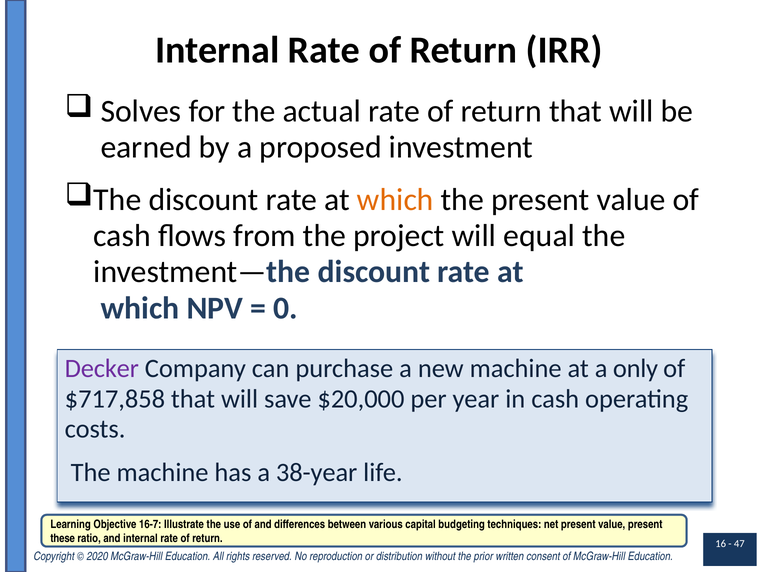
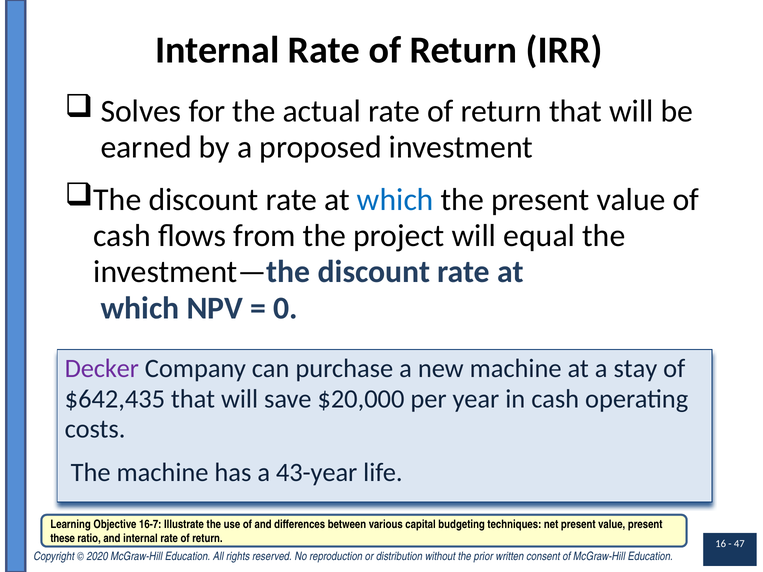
which at (395, 200) colour: orange -> blue
only: only -> stay
$717,858: $717,858 -> $642,435
38-year: 38-year -> 43-year
